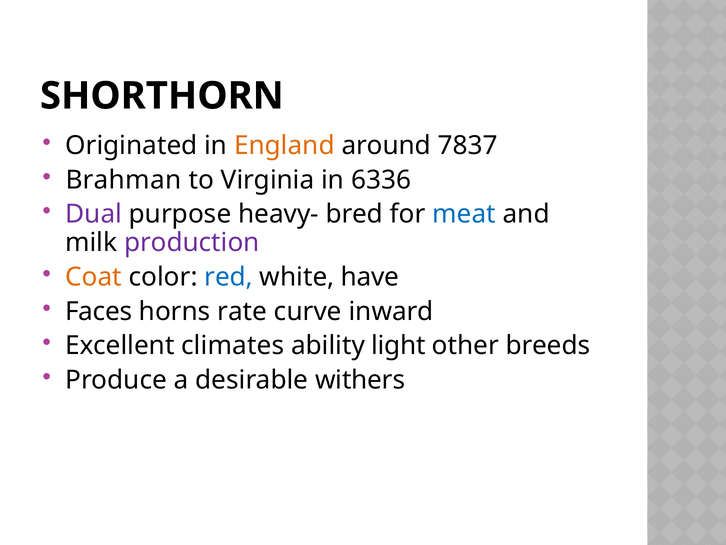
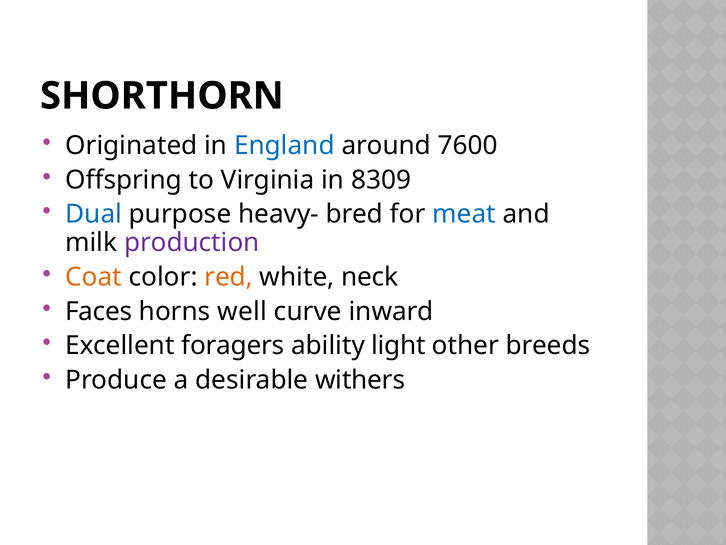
England colour: orange -> blue
7837: 7837 -> 7600
Brahman: Brahman -> Offspring
6336: 6336 -> 8309
Dual colour: purple -> blue
red colour: blue -> orange
have: have -> neck
rate: rate -> well
climates: climates -> foragers
